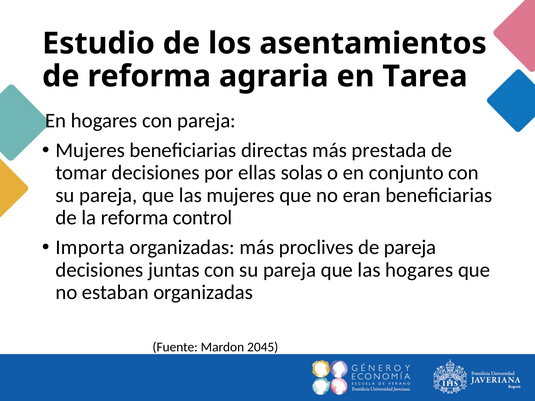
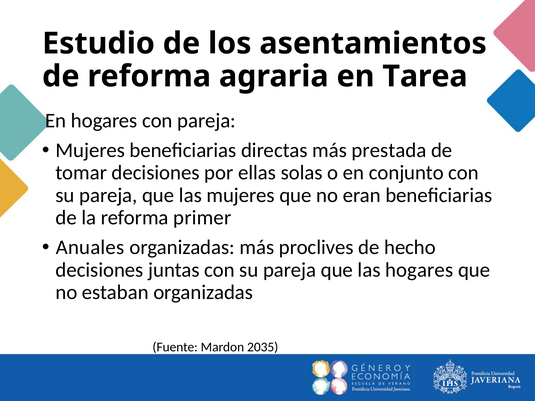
control: control -> primer
Importa: Importa -> Anuales
de pareja: pareja -> hecho
2045: 2045 -> 2035
